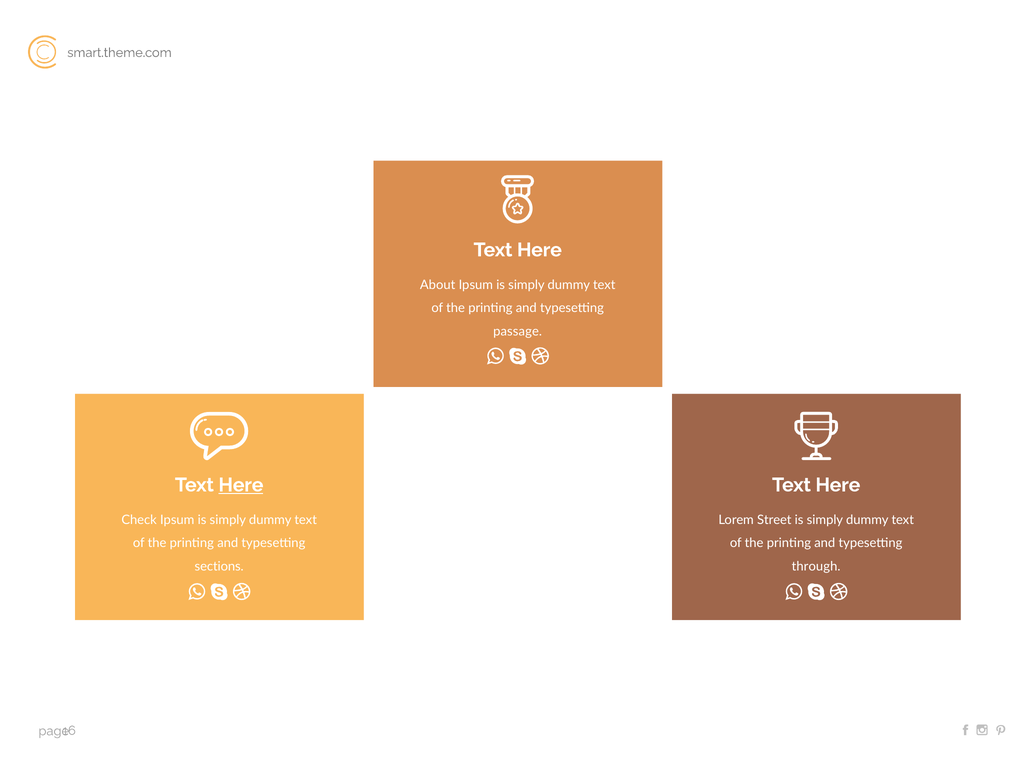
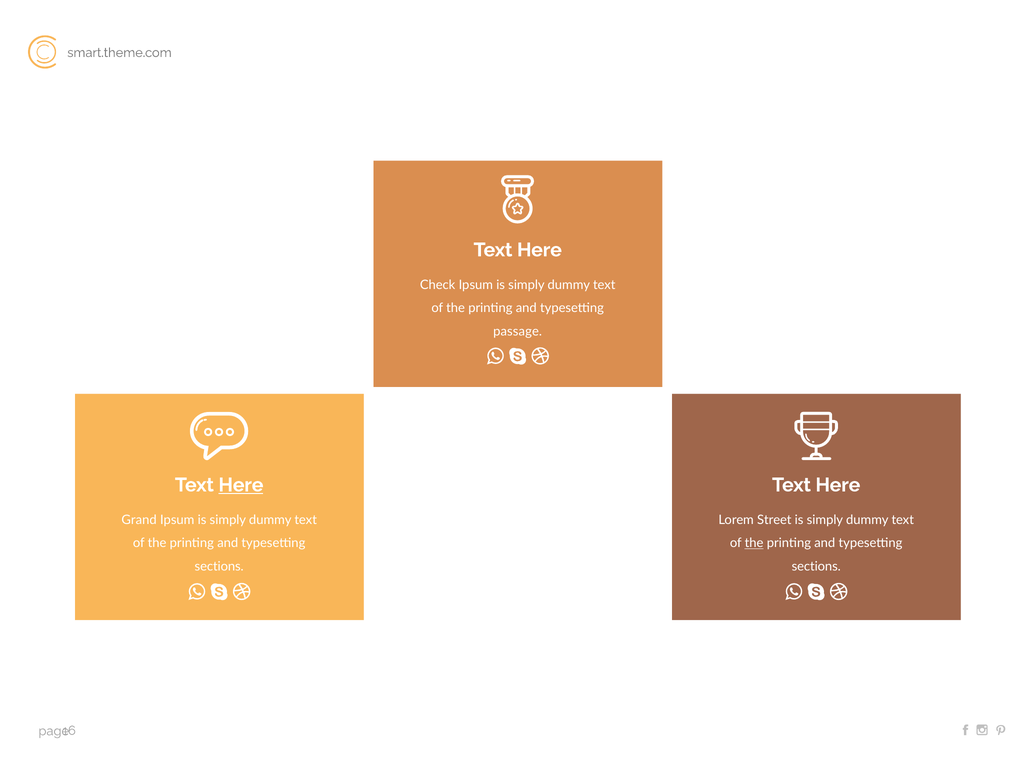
About: About -> Check
Check: Check -> Grand
the at (754, 543) underline: none -> present
through at (816, 567): through -> sections
